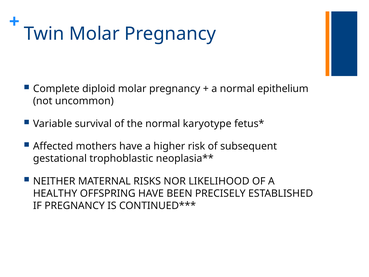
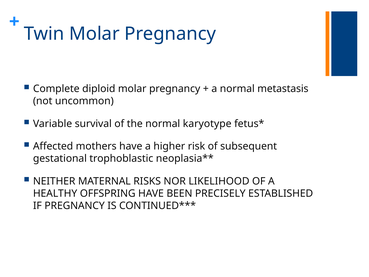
epithelium: epithelium -> metastasis
